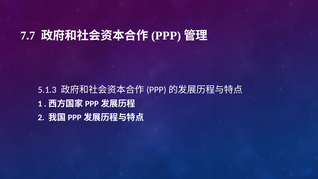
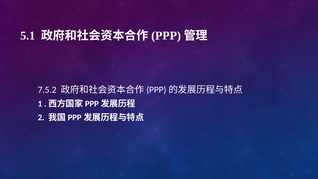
7.7: 7.7 -> 5.1
5.1.3: 5.1.3 -> 7.5.2
